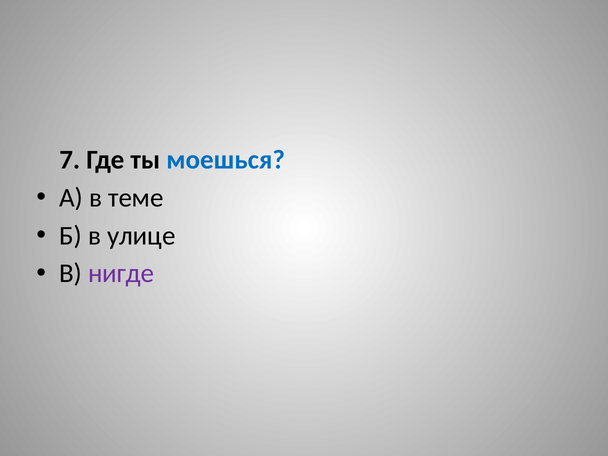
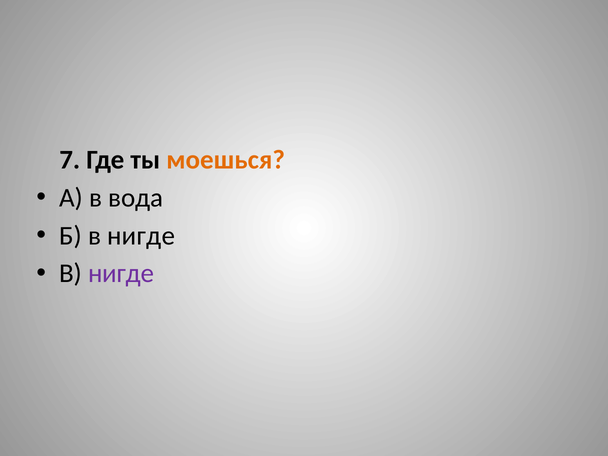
моешься colour: blue -> orange
теме: теме -> вода
Б в улице: улице -> нигде
